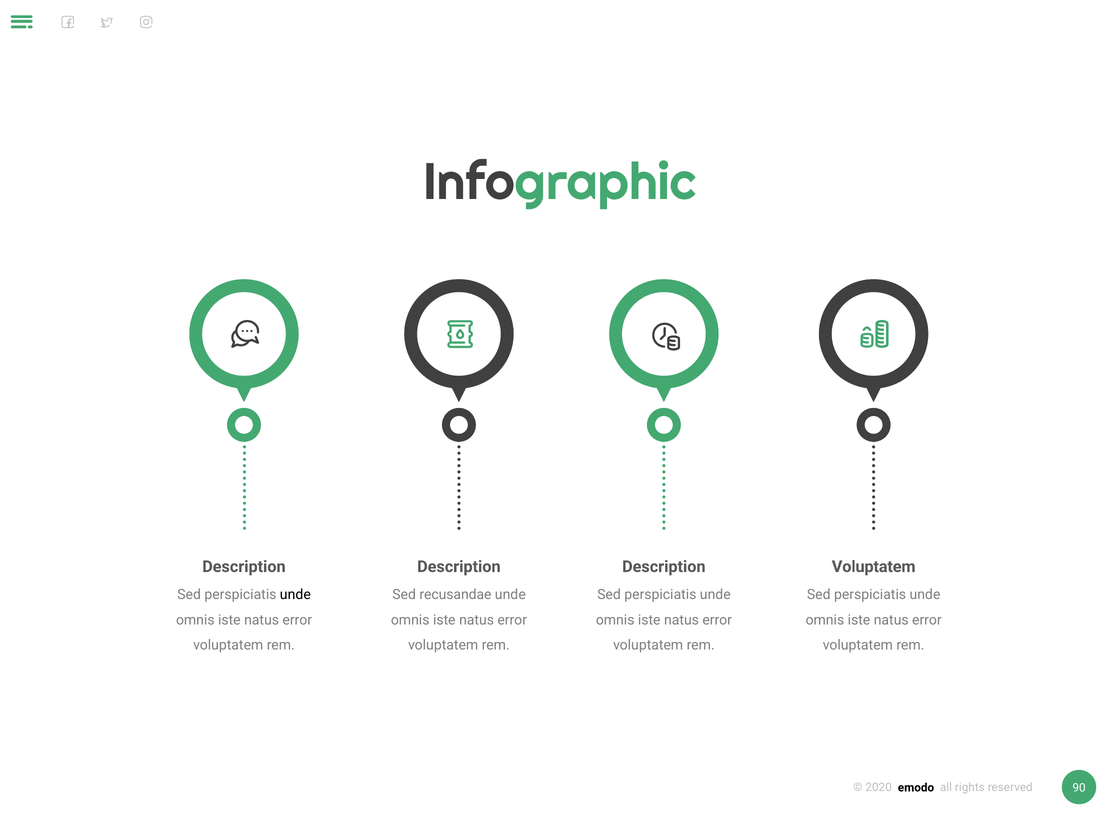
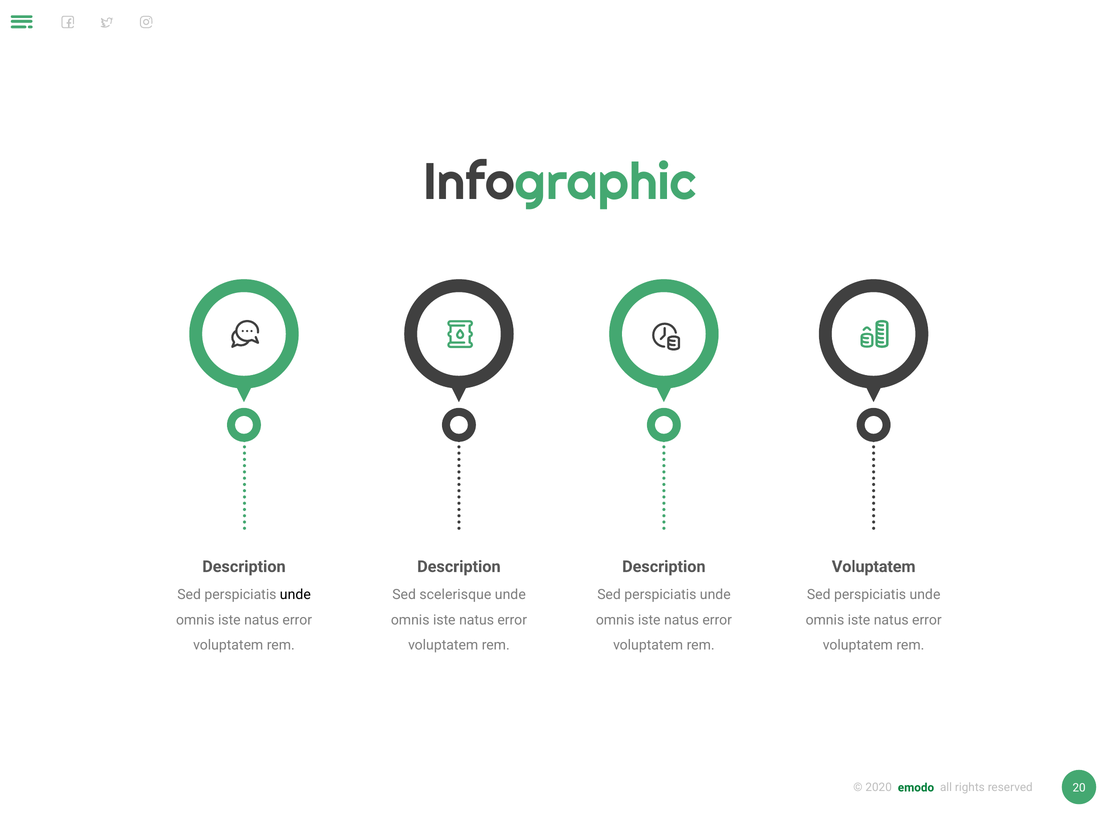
recusandae: recusandae -> scelerisque
emodo colour: black -> green
90: 90 -> 20
